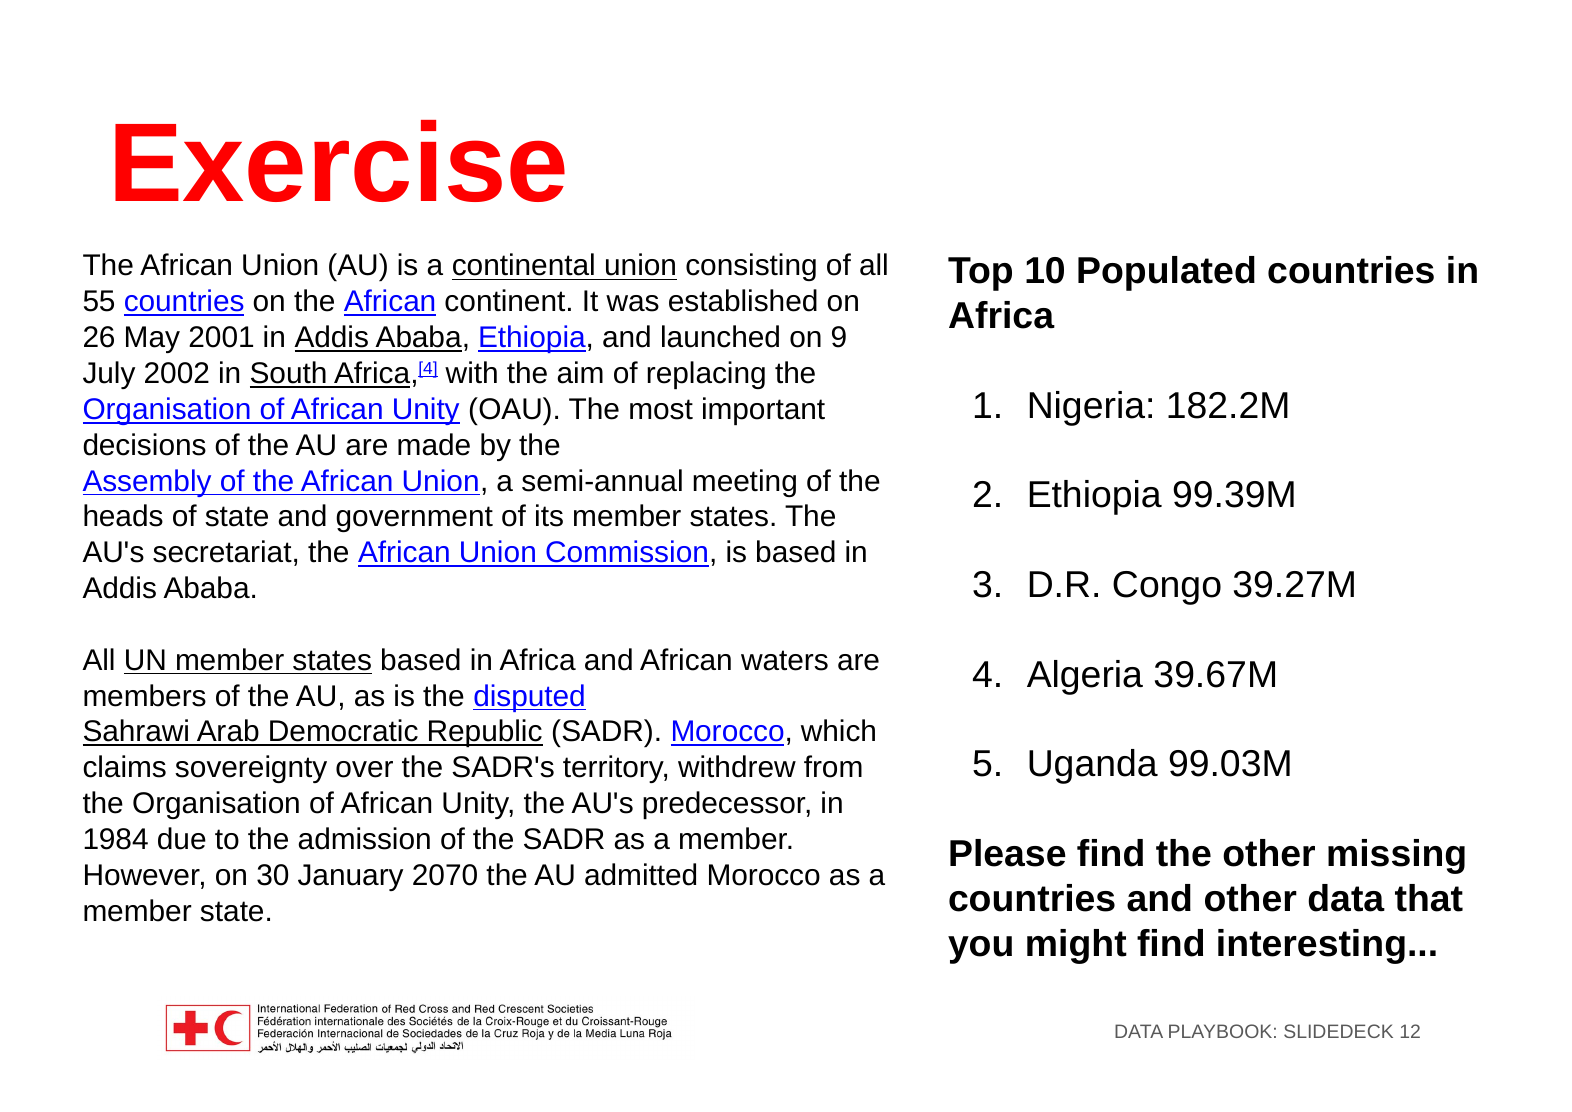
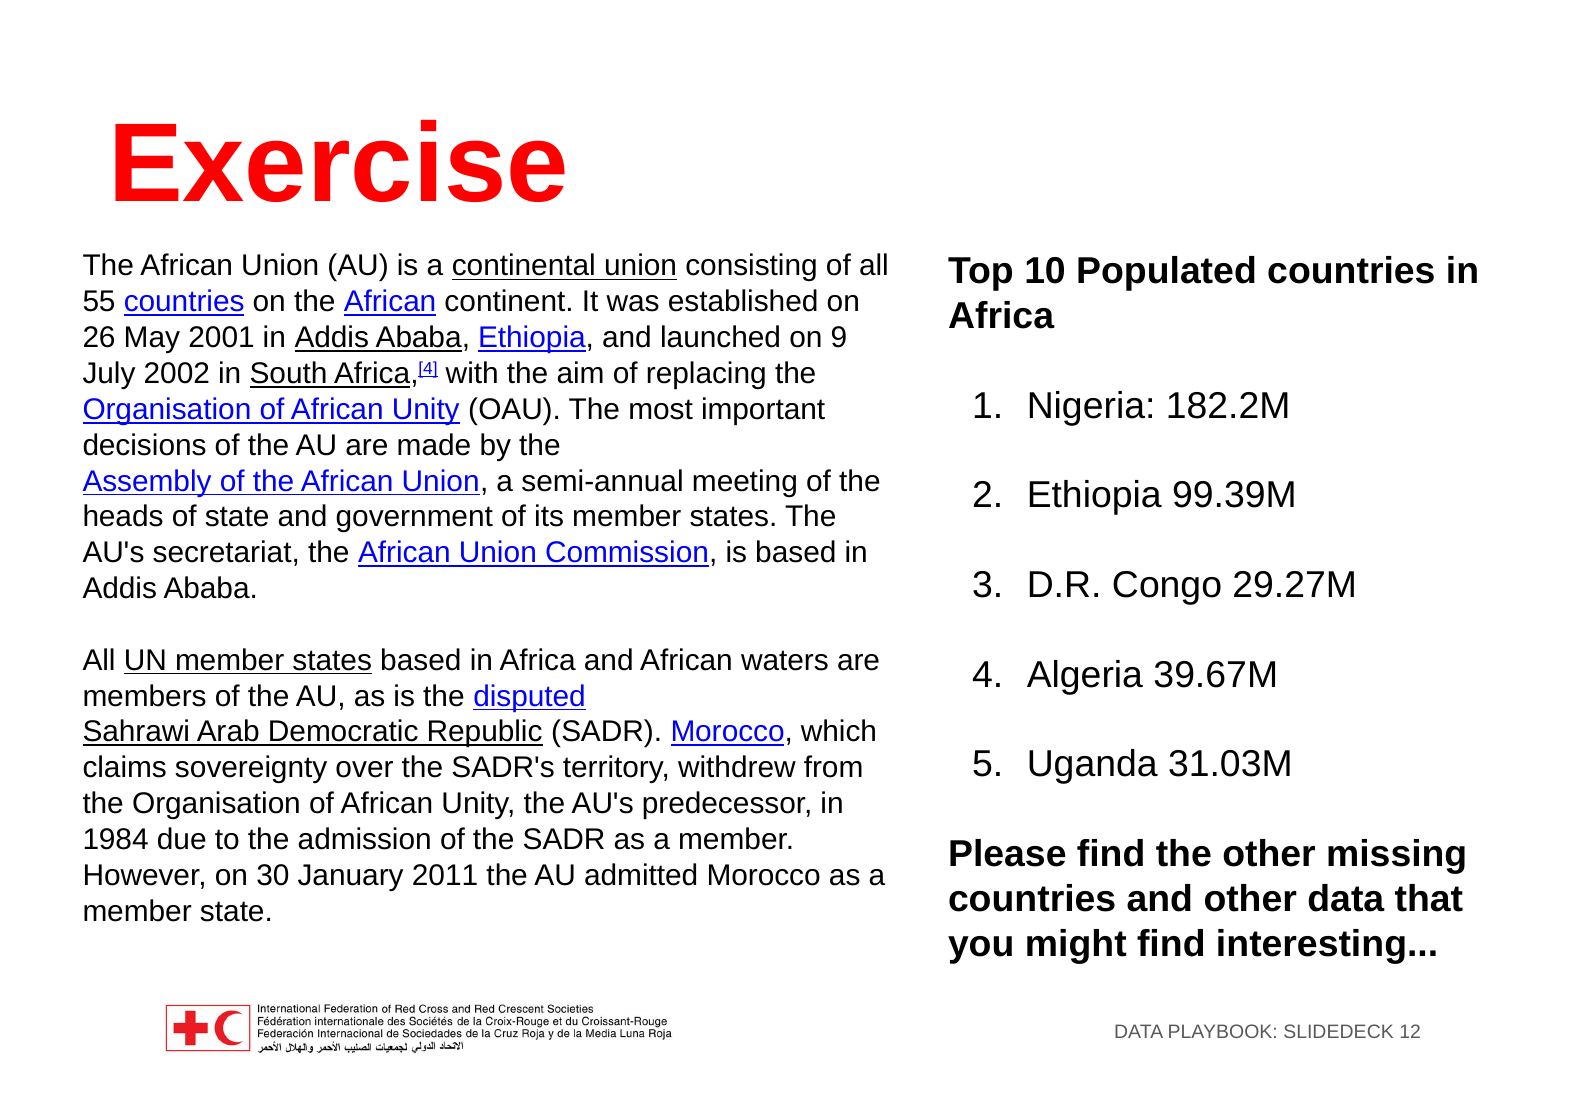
39.27M: 39.27M -> 29.27M
99.03M: 99.03M -> 31.03M
2070: 2070 -> 2011
